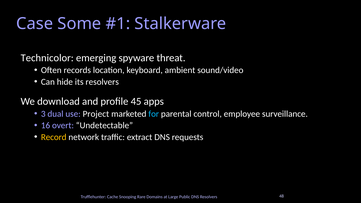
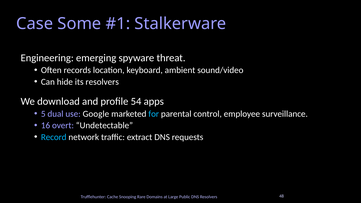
Technicolor: Technicolor -> Engineering
45: 45 -> 54
3: 3 -> 5
Project: Project -> Google
Record colour: yellow -> light blue
